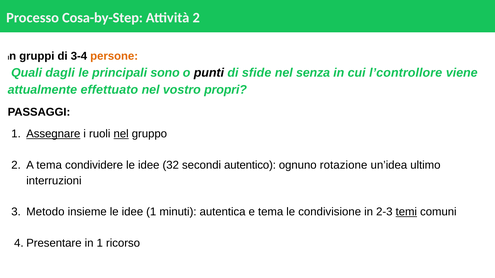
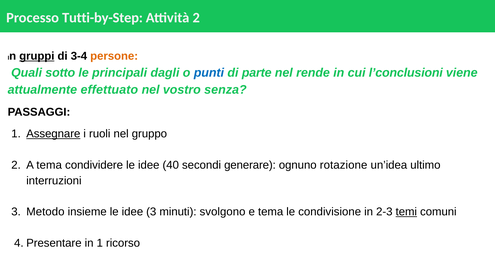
Cosa-by-Step: Cosa-by-Step -> Tutti-by-Step
gruppi underline: none -> present
dagli: dagli -> sotto
sono: sono -> dagli
punti colour: black -> blue
sfide: sfide -> parte
senza: senza -> rende
l’controllore: l’controllore -> l’conclusioni
propri: propri -> senza
nel at (121, 134) underline: present -> none
32: 32 -> 40
autentico: autentico -> generare
idee 1: 1 -> 3
autentica: autentica -> svolgono
